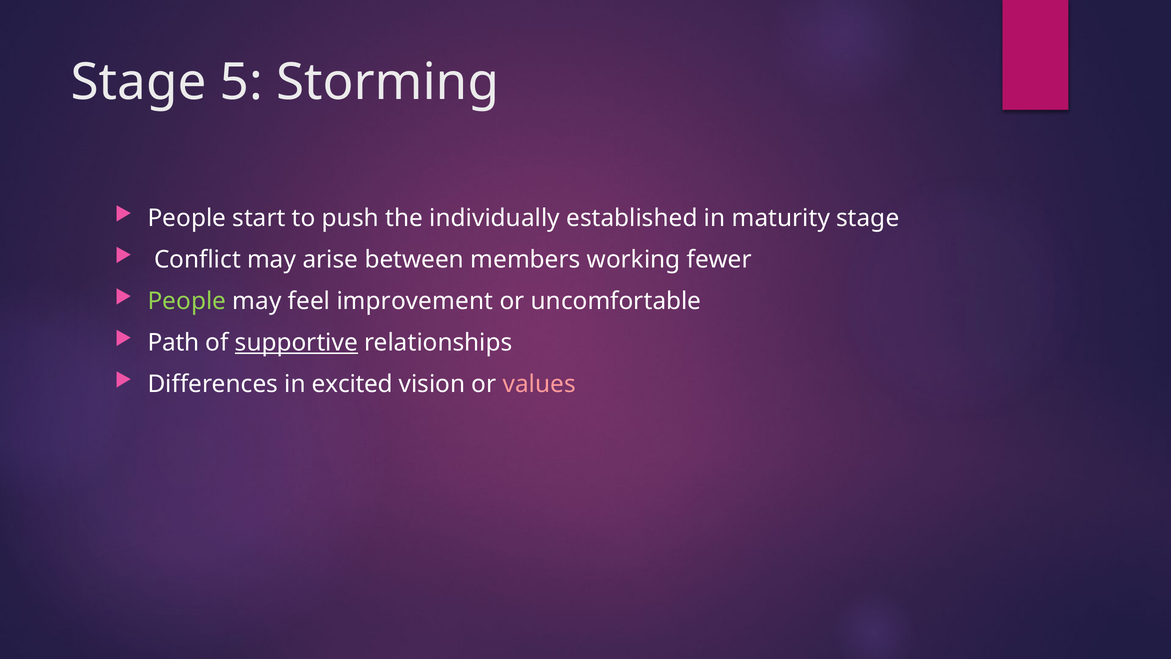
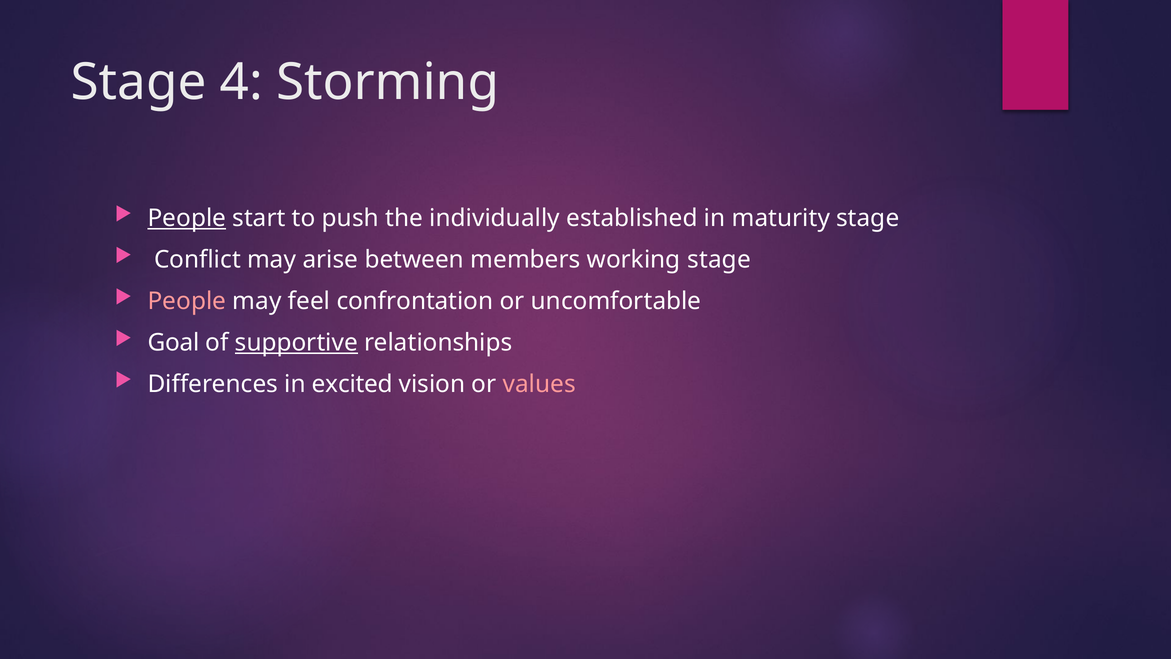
5: 5 -> 4
People at (187, 218) underline: none -> present
working fewer: fewer -> stage
People at (187, 301) colour: light green -> pink
improvement: improvement -> confrontation
Path: Path -> Goal
